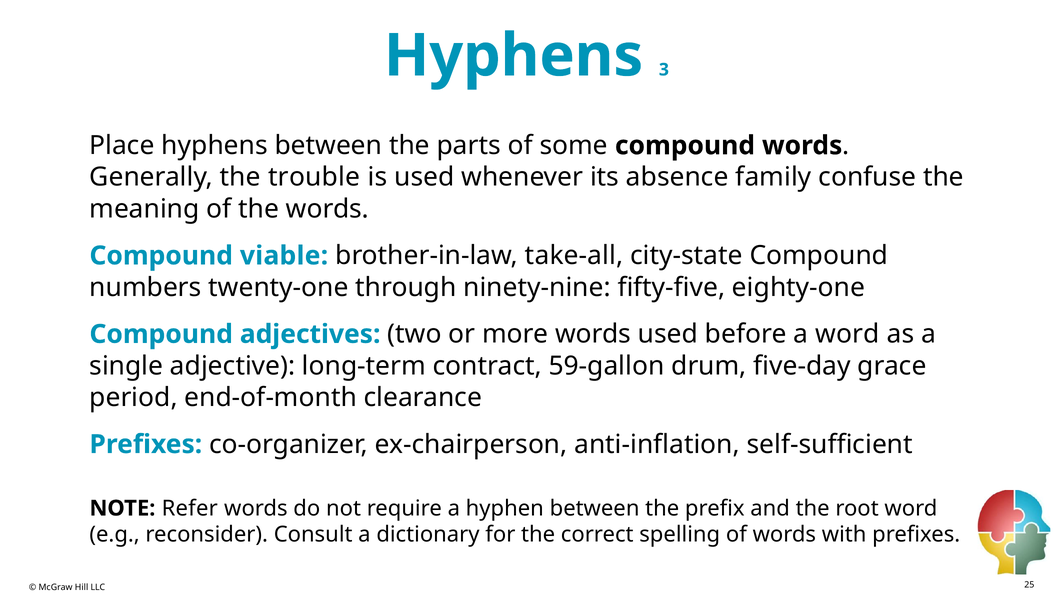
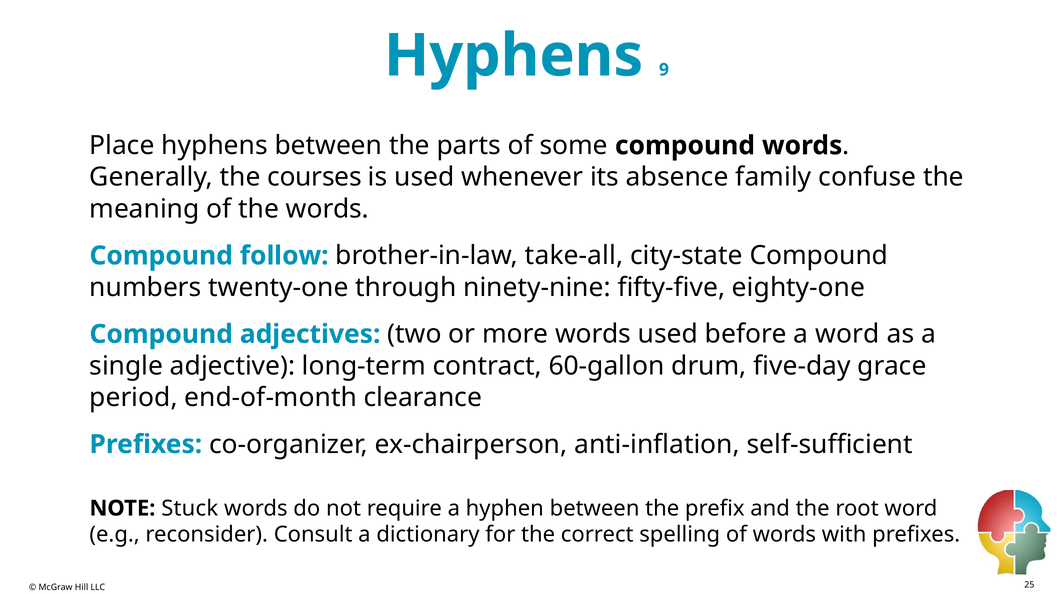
3: 3 -> 9
trouble: trouble -> courses
viable: viable -> follow
59-gallon: 59-gallon -> 60-gallon
Refer: Refer -> Stuck
